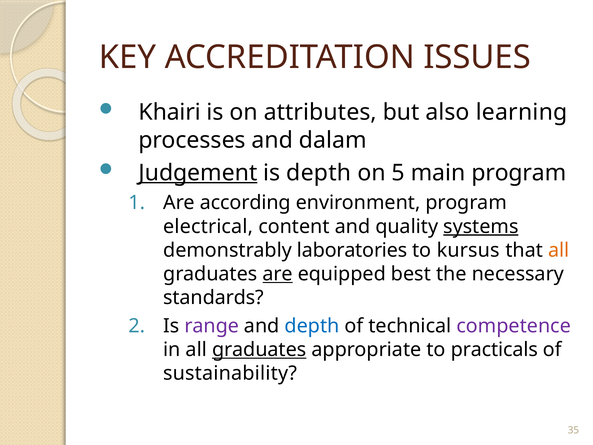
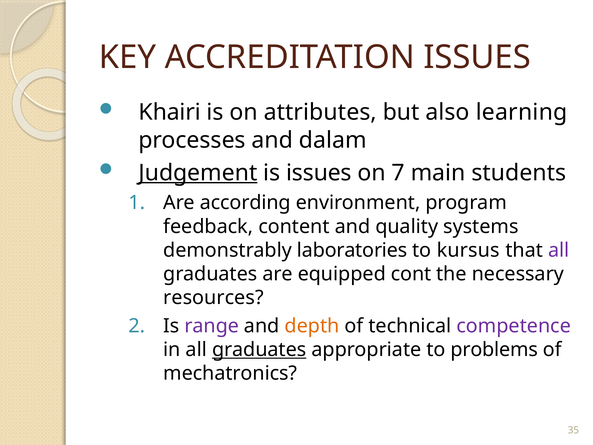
is depth: depth -> issues
5: 5 -> 7
main program: program -> students
electrical: electrical -> feedback
systems underline: present -> none
all at (559, 250) colour: orange -> purple
are at (278, 274) underline: present -> none
best: best -> cont
standards: standards -> resources
depth at (312, 326) colour: blue -> orange
practicals: practicals -> problems
sustainability: sustainability -> mechatronics
